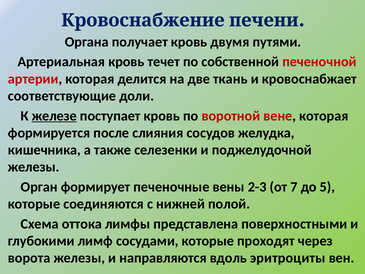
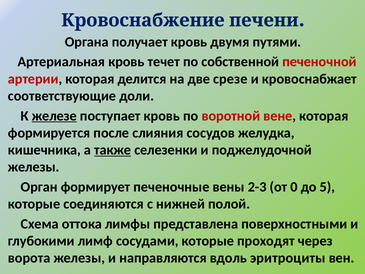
ткань: ткань -> срезе
также underline: none -> present
7: 7 -> 0
